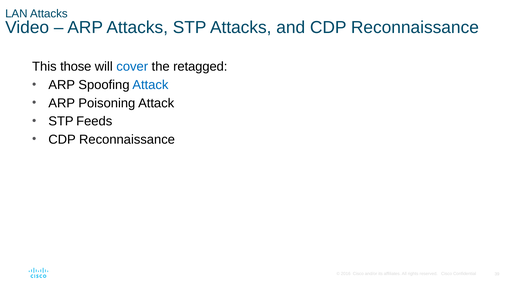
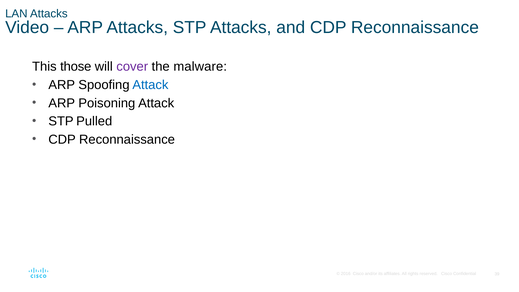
cover colour: blue -> purple
retagged: retagged -> malware
Feeds: Feeds -> Pulled
